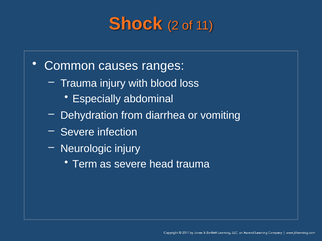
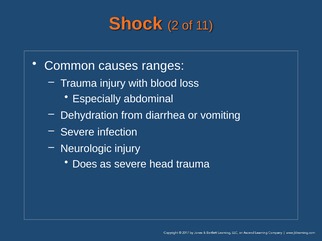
Term: Term -> Does
